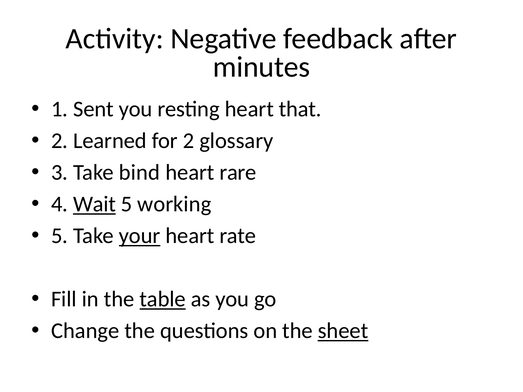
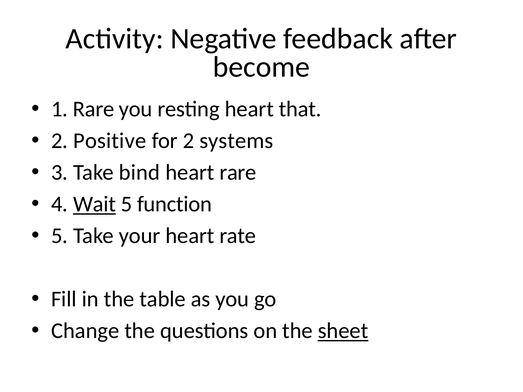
minutes: minutes -> become
1 Sent: Sent -> Rare
Learned: Learned -> Positive
glossary: glossary -> systems
working: working -> function
your underline: present -> none
table underline: present -> none
